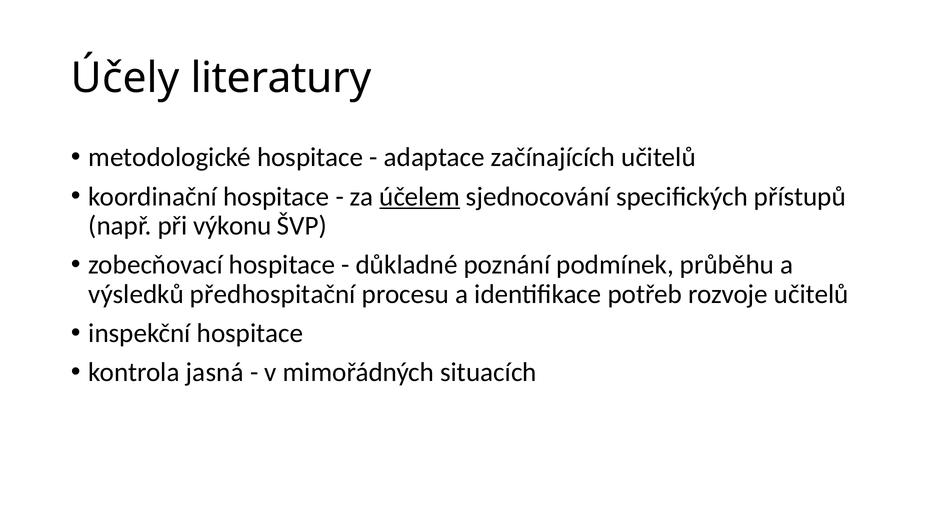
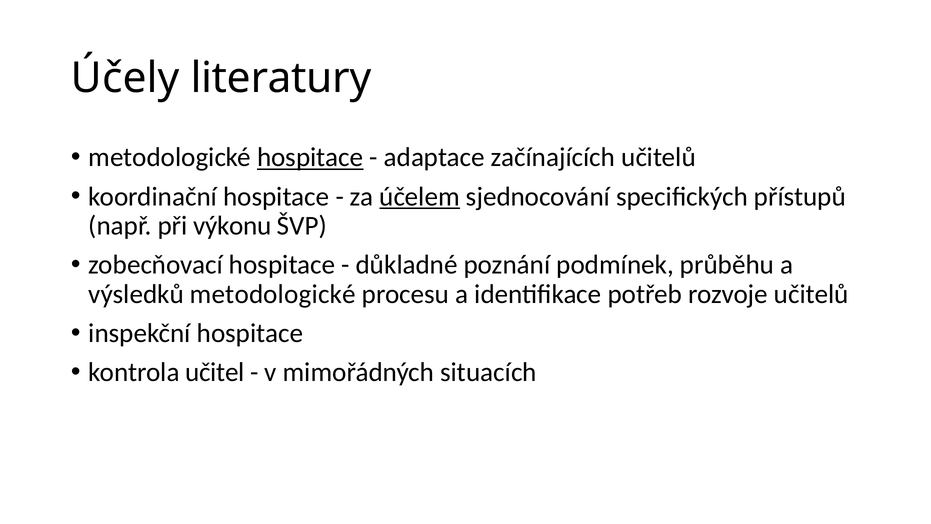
hospitace at (310, 157) underline: none -> present
výsledků předhospitační: předhospitační -> metodologické
jasná: jasná -> učitel
